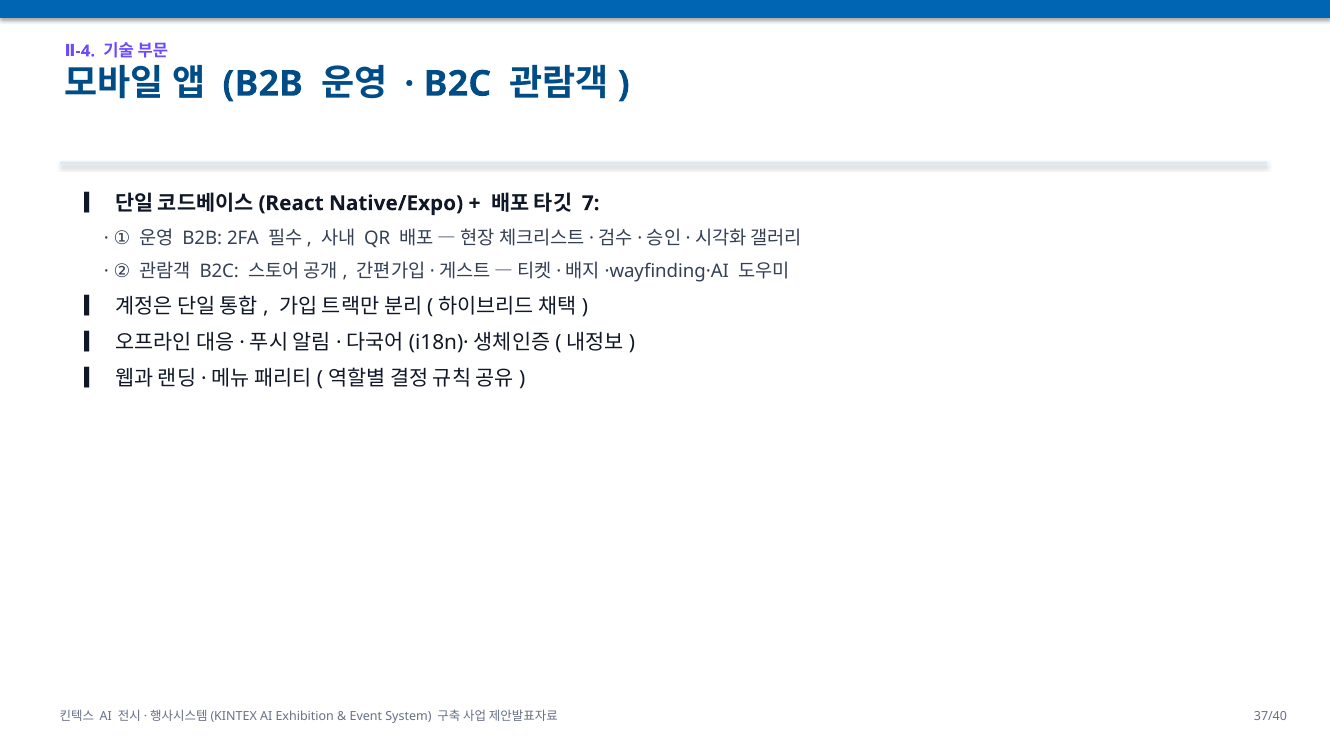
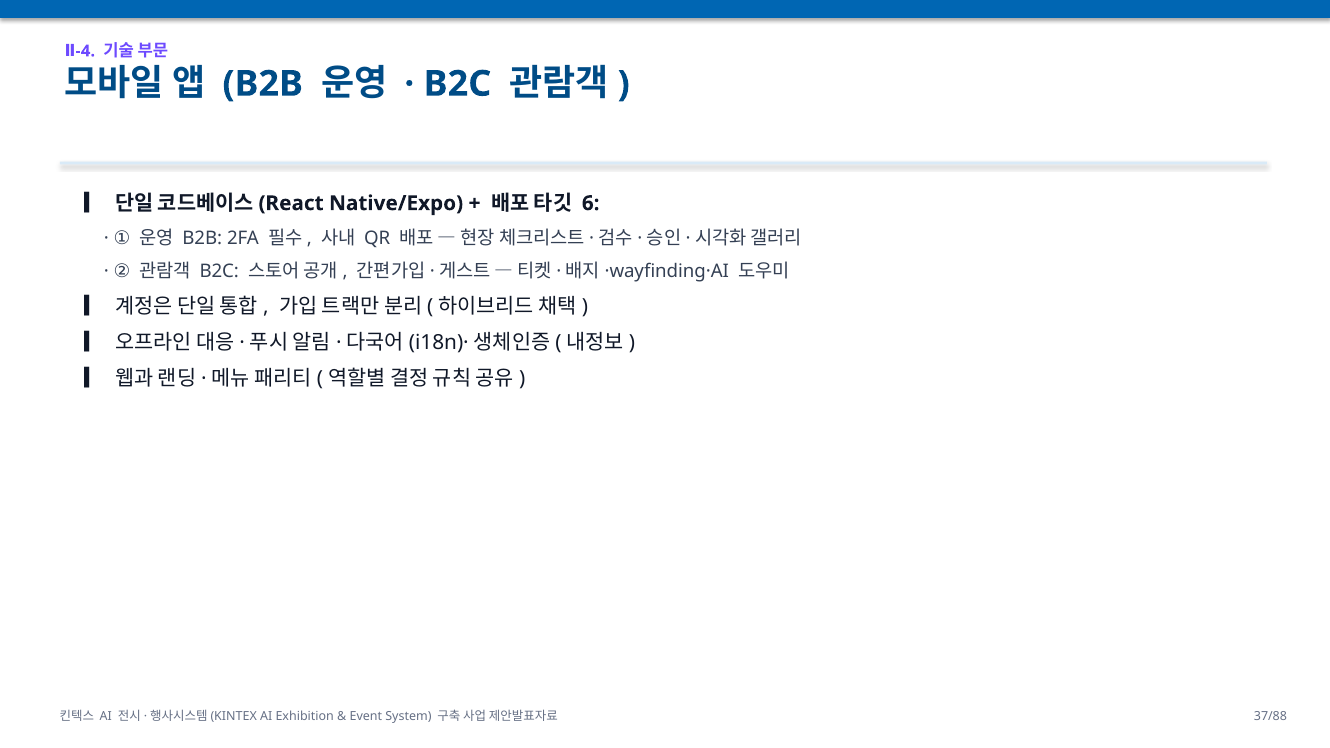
7: 7 -> 6
37/40: 37/40 -> 37/88
